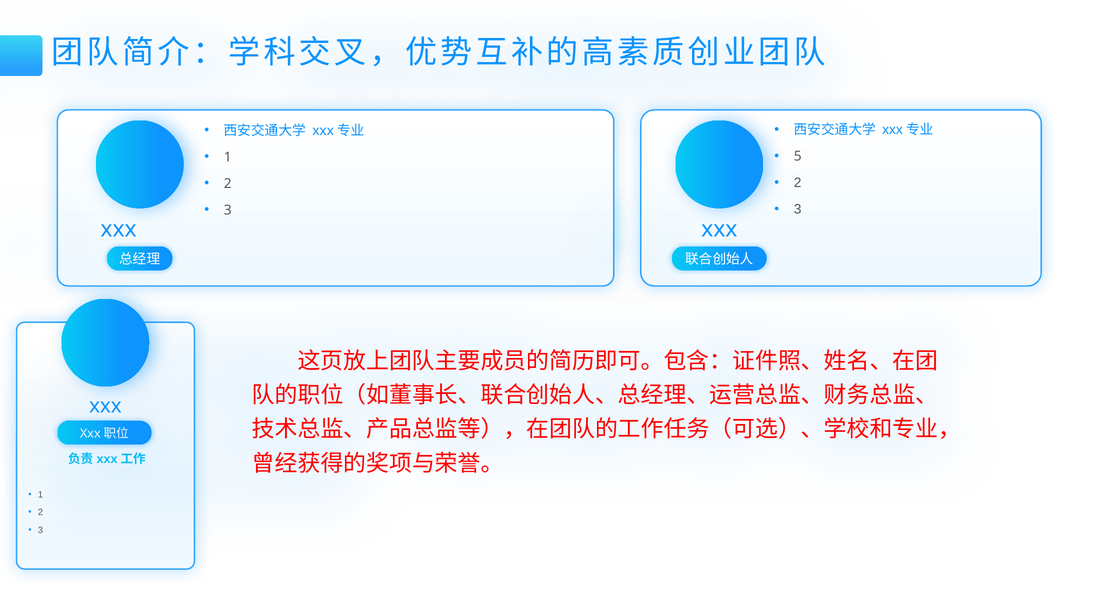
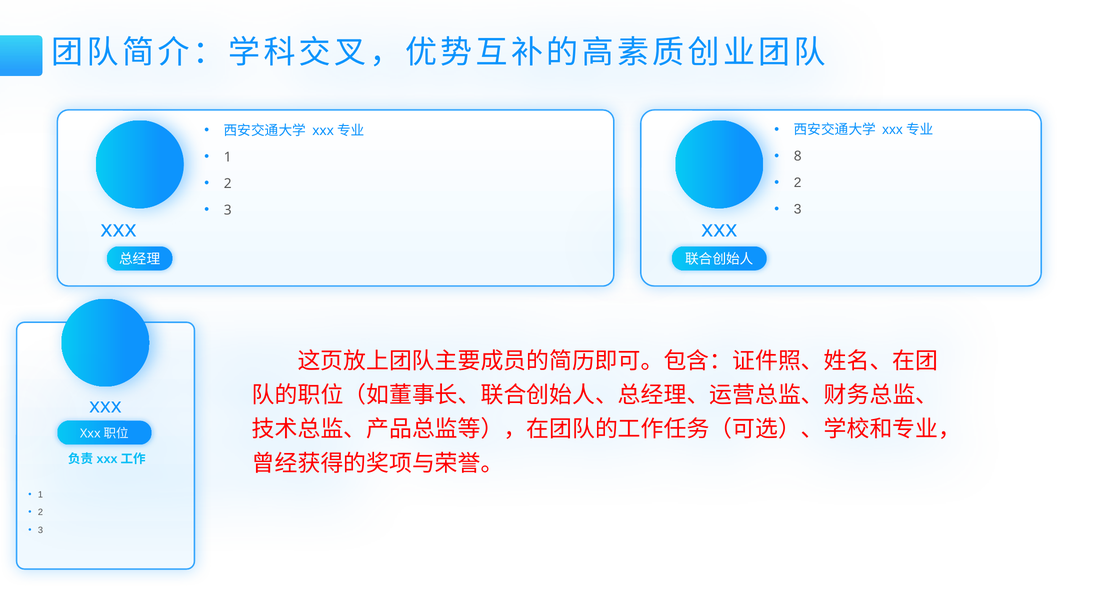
5: 5 -> 8
